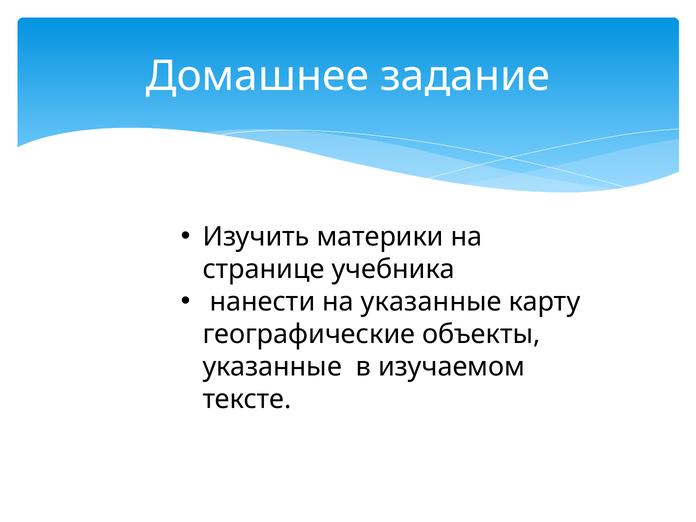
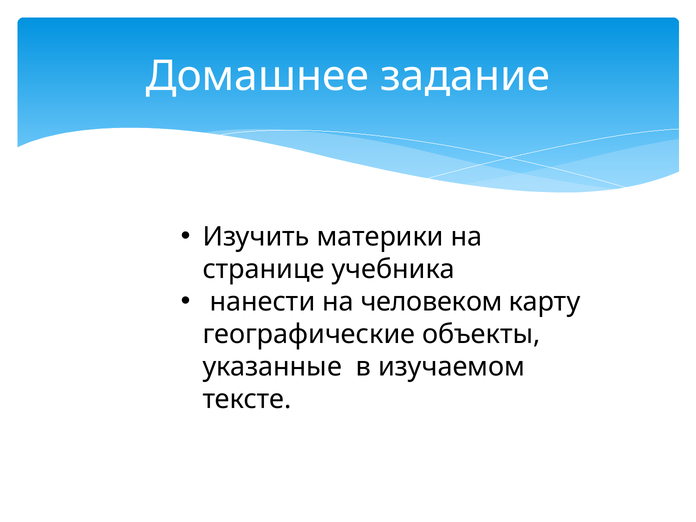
на указанные: указанные -> человеком
